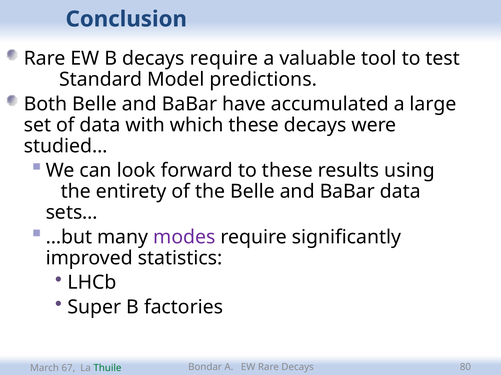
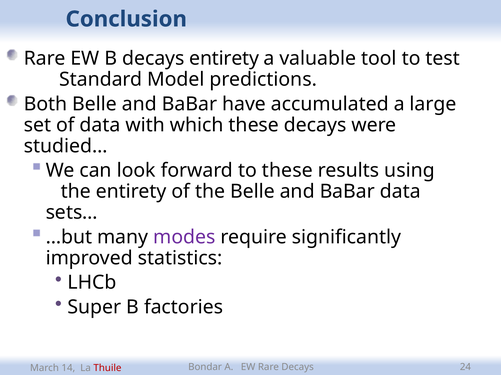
decays require: require -> entirety
80: 80 -> 24
67: 67 -> 14
Thuile colour: green -> red
